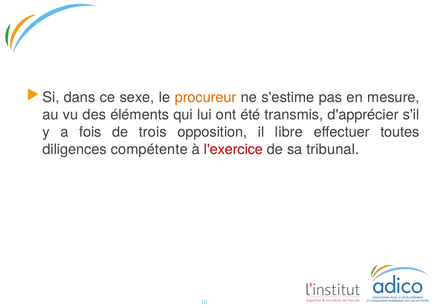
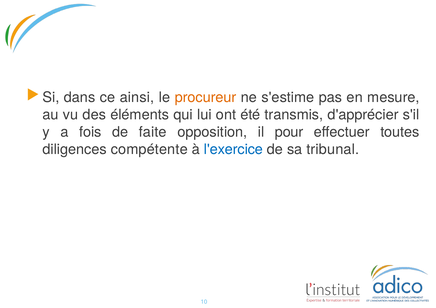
sexe: sexe -> ainsi
trois: trois -> faite
libre: libre -> pour
l'exercice colour: red -> blue
